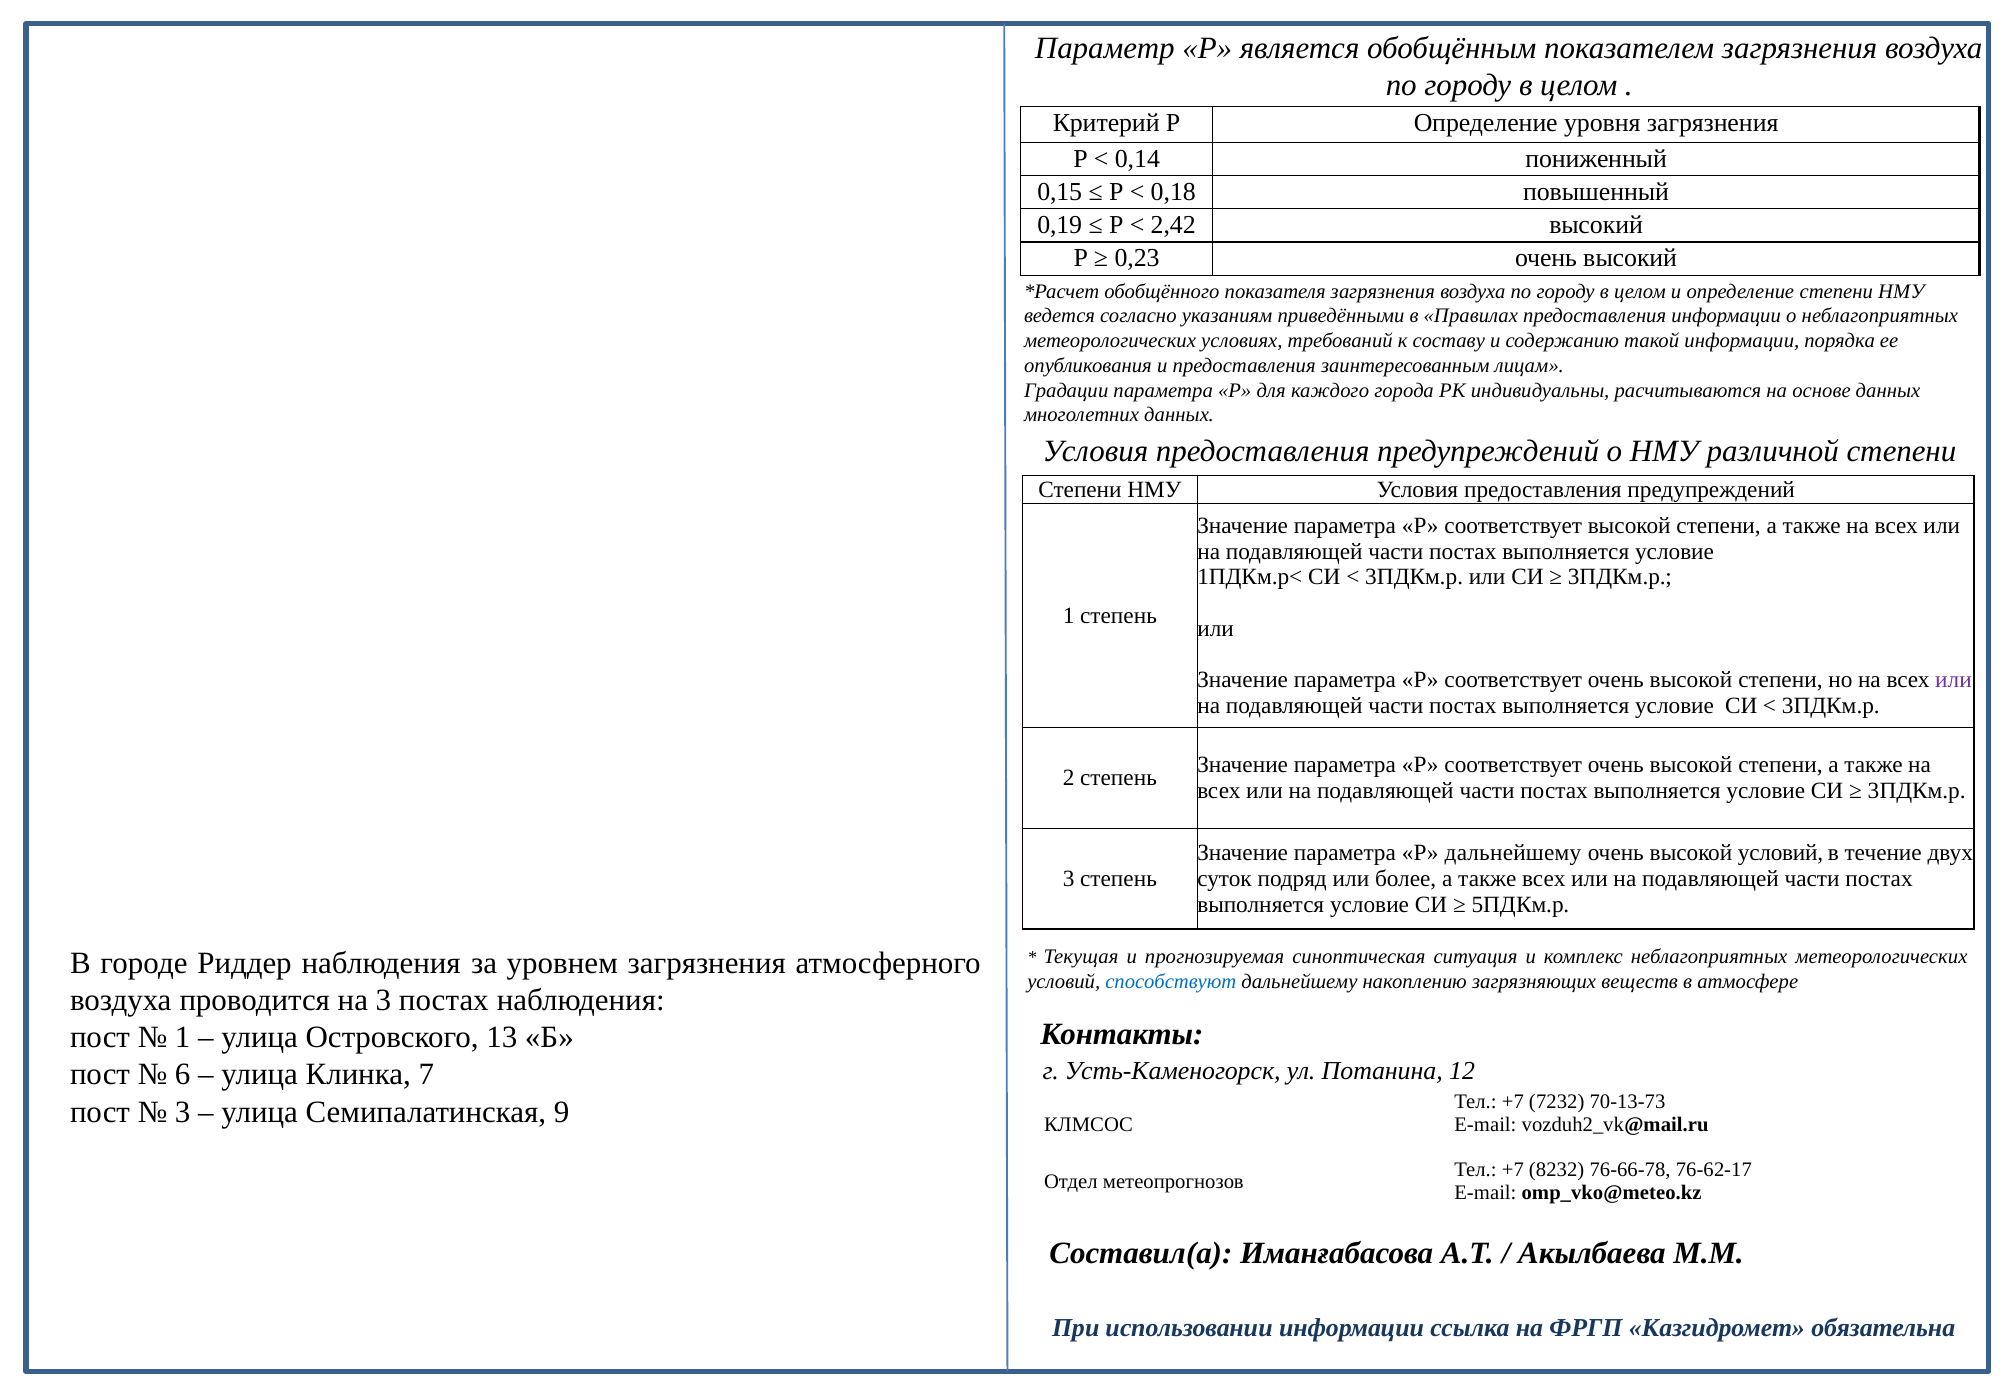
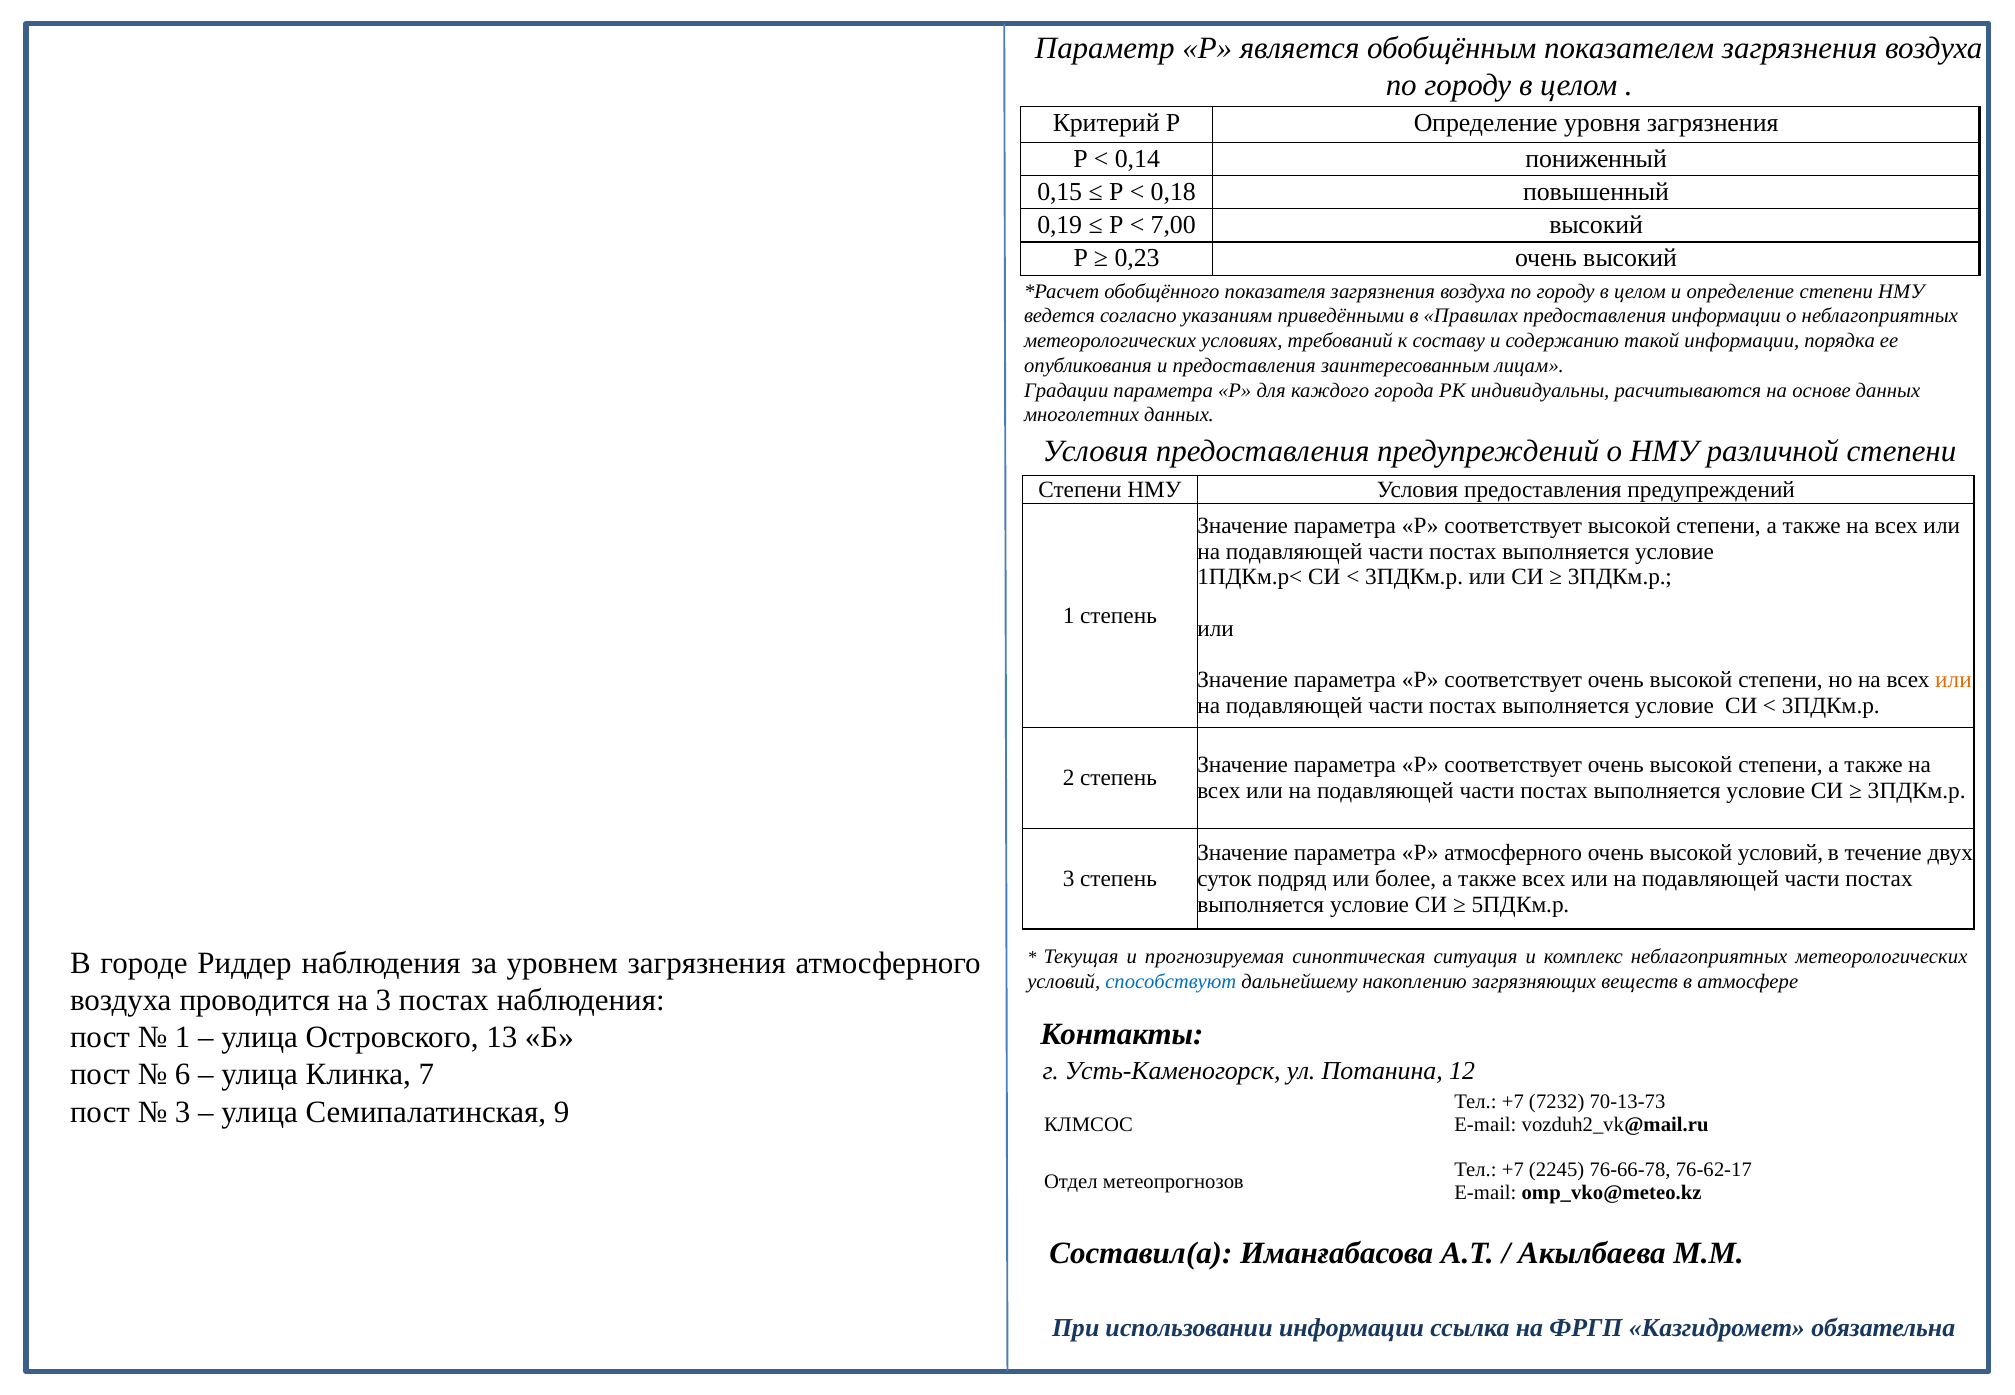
2,42: 2,42 -> 7,00
или at (1954, 680) colour: purple -> orange
Р дальнейшему: дальнейшему -> атмосферного
8232: 8232 -> 2245
